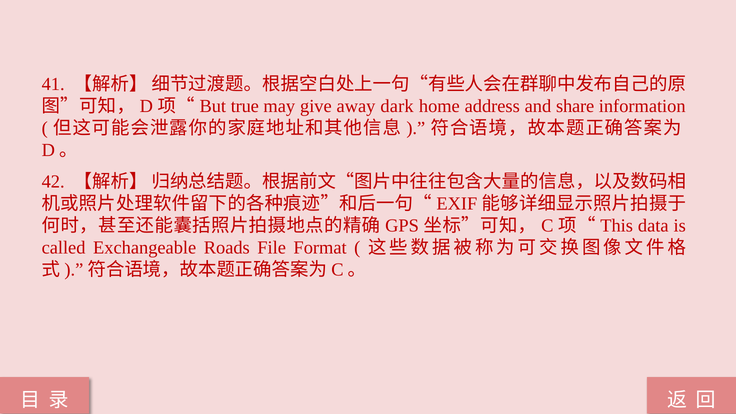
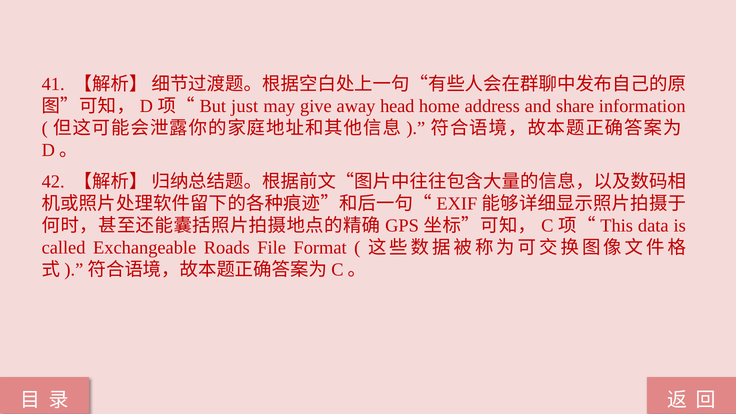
true: true -> just
dark: dark -> head
